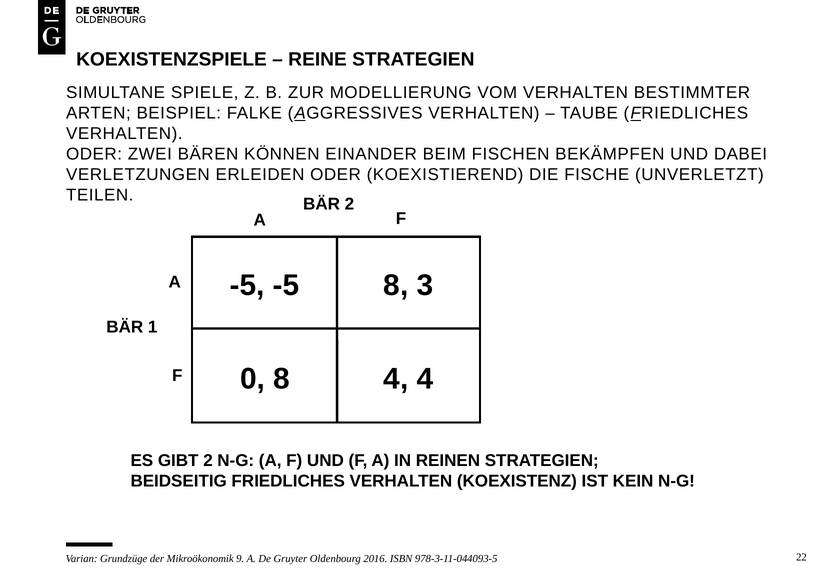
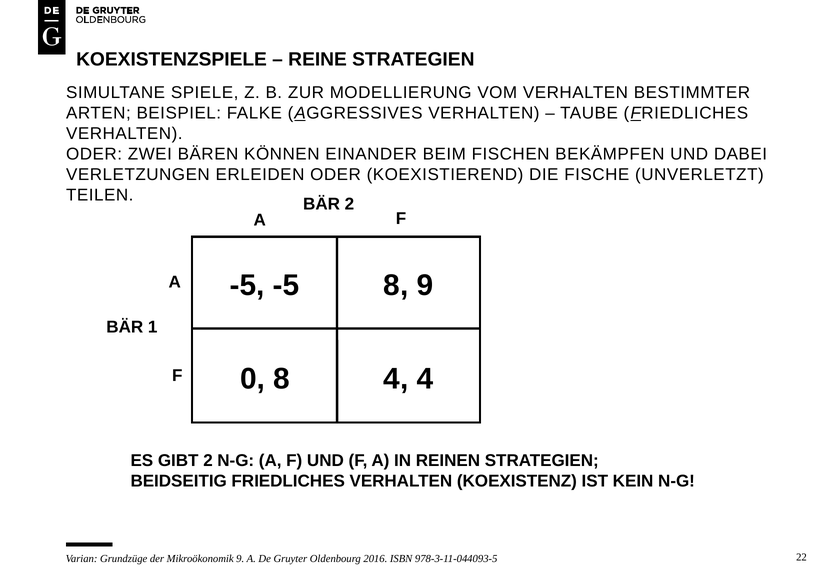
8 3: 3 -> 9
